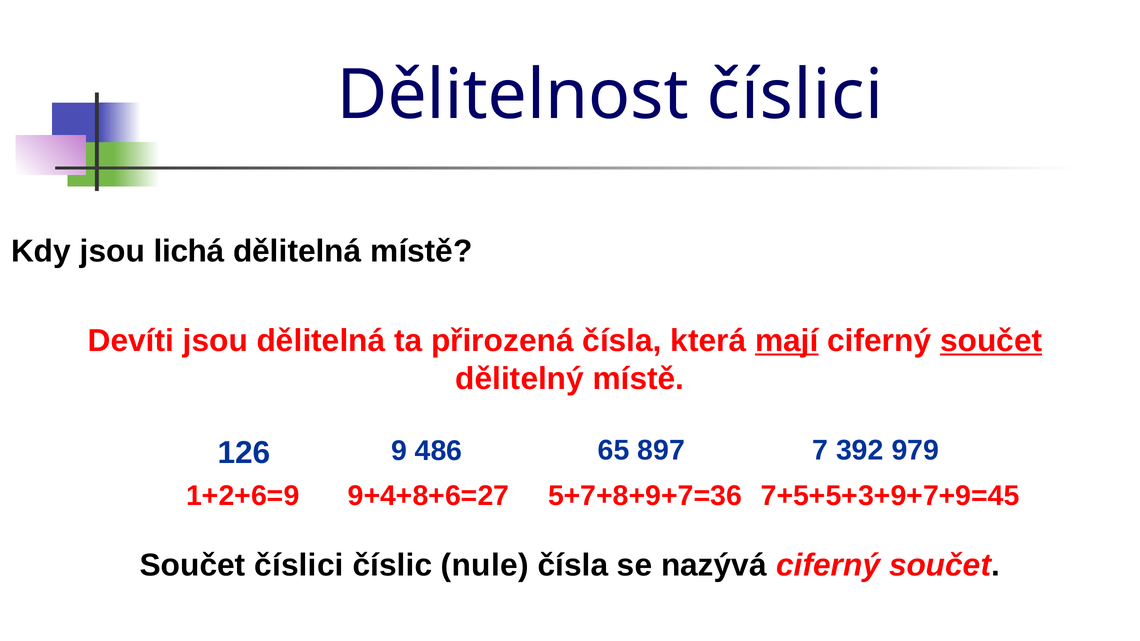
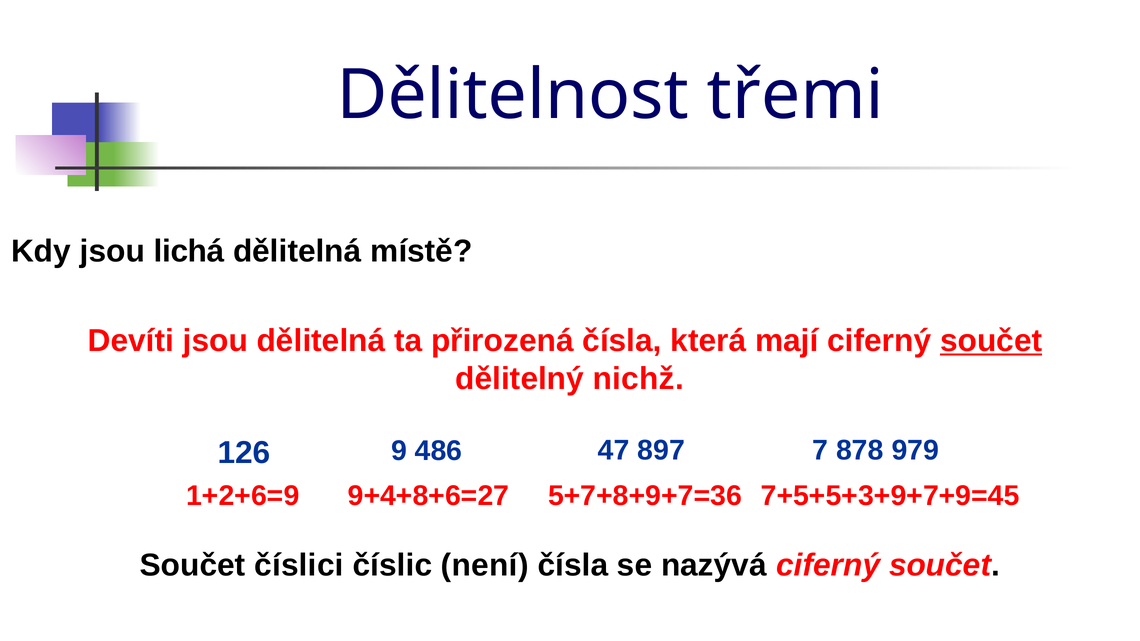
Dělitelnost číslici: číslici -> třemi
mají underline: present -> none
dělitelný místě: místě -> nichž
65: 65 -> 47
392: 392 -> 878
nule: nule -> není
